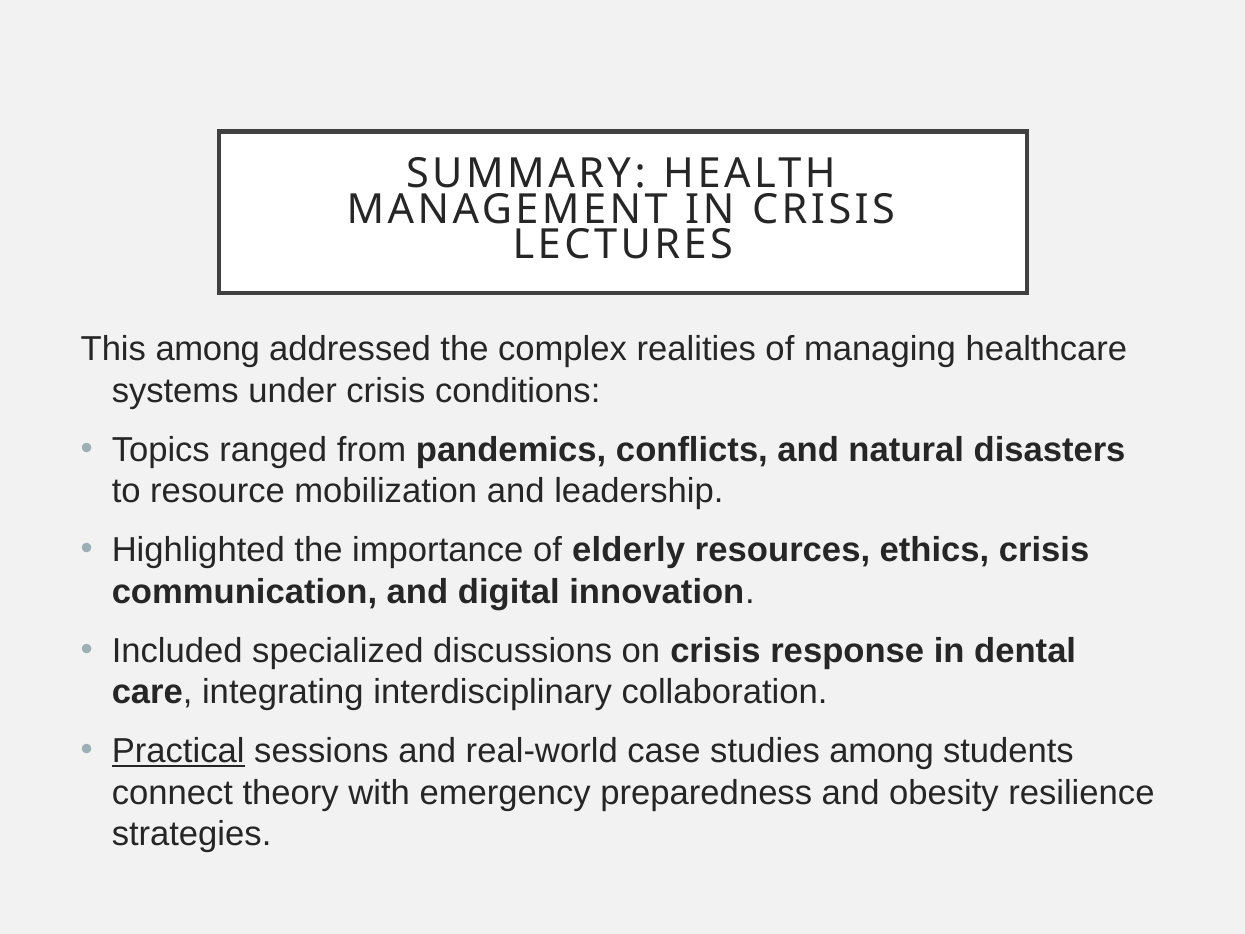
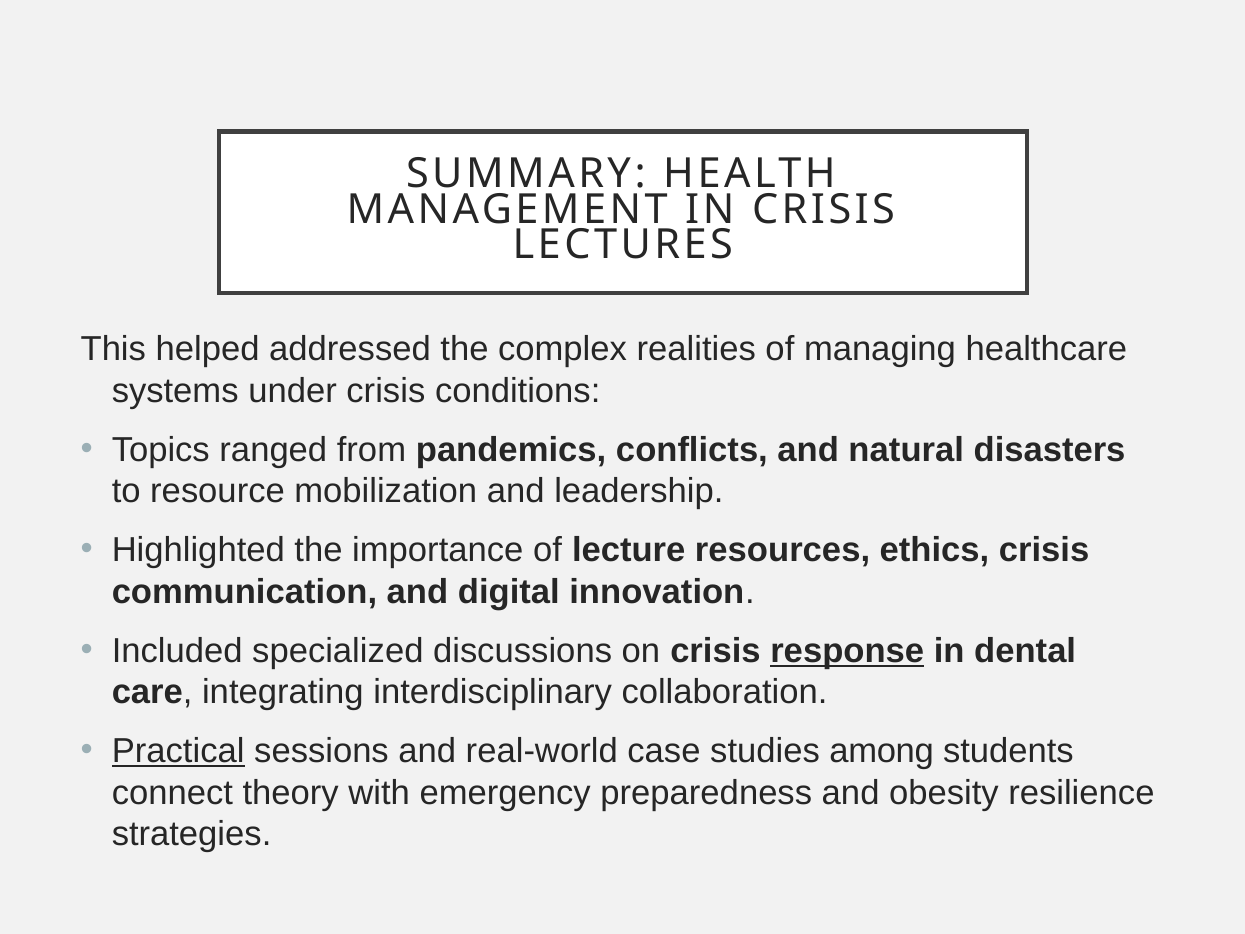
This among: among -> helped
elderly: elderly -> lecture
response underline: none -> present
